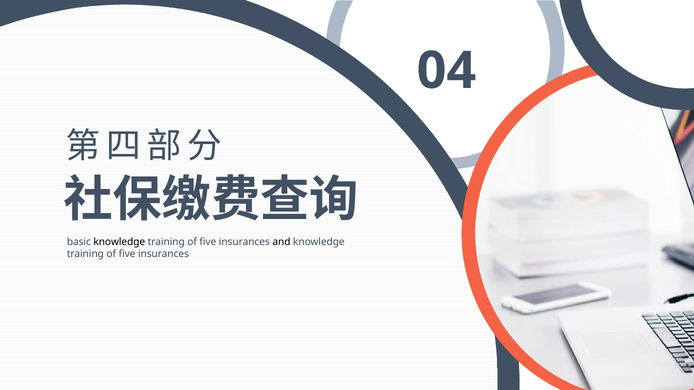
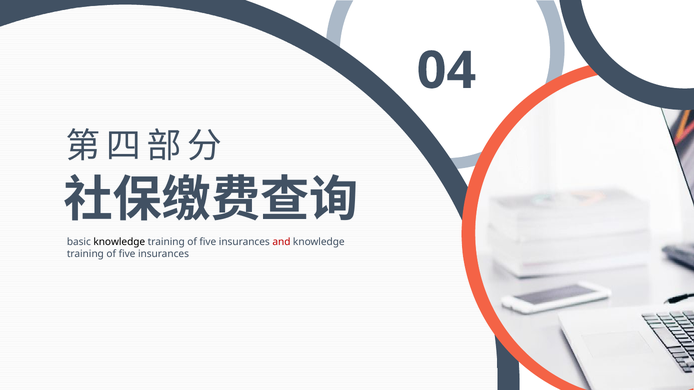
and colour: black -> red
